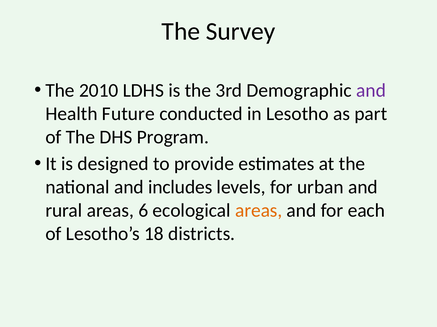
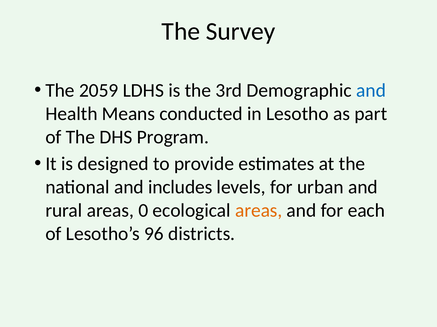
2010: 2010 -> 2059
and at (371, 91) colour: purple -> blue
Future: Future -> Means
6: 6 -> 0
18: 18 -> 96
